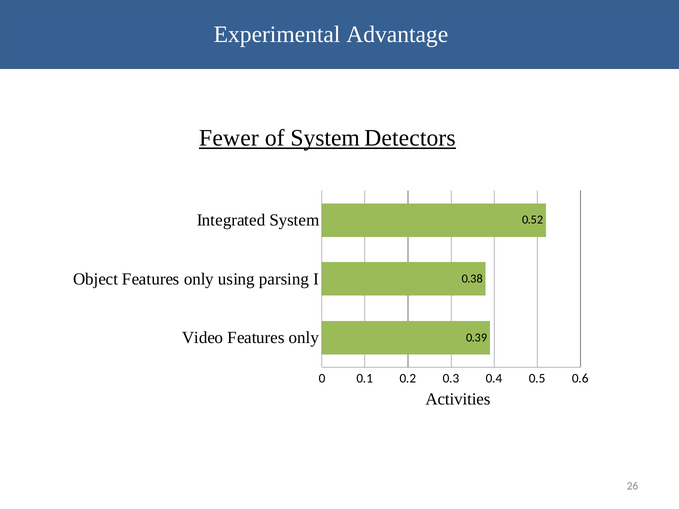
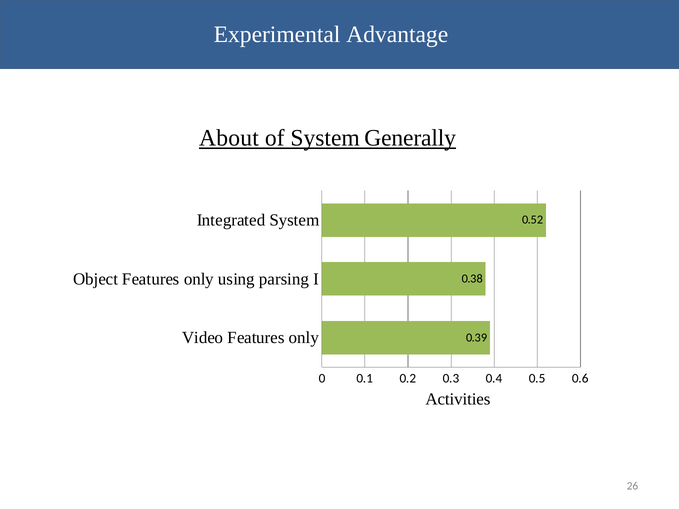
Fewer: Fewer -> About
Detectors: Detectors -> Generally
